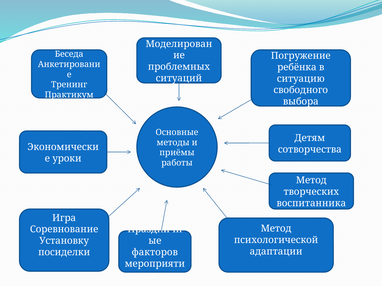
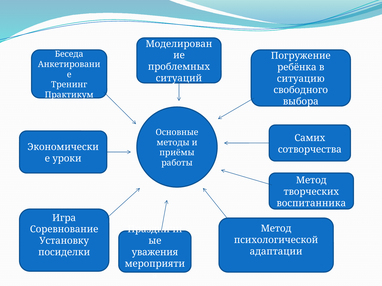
Детям: Детям -> Самих
факторов: факторов -> уважения
